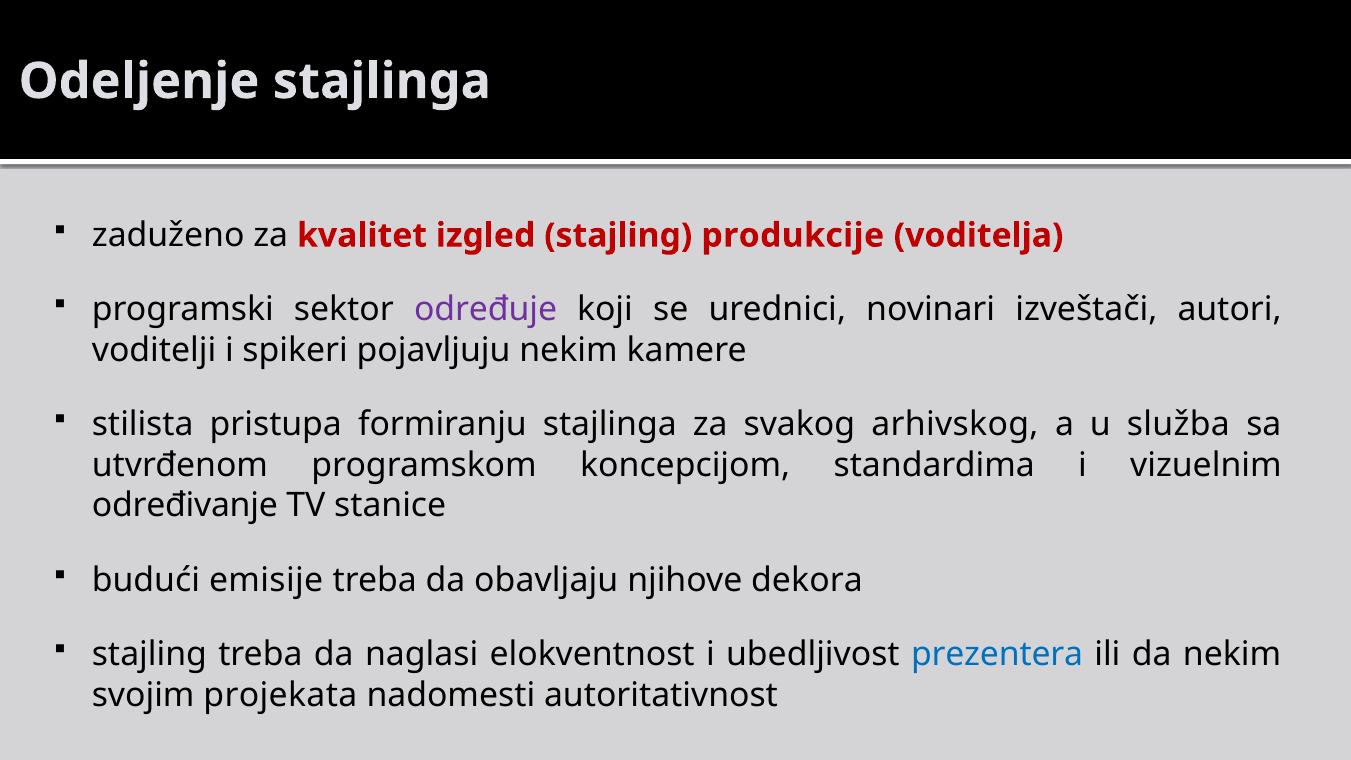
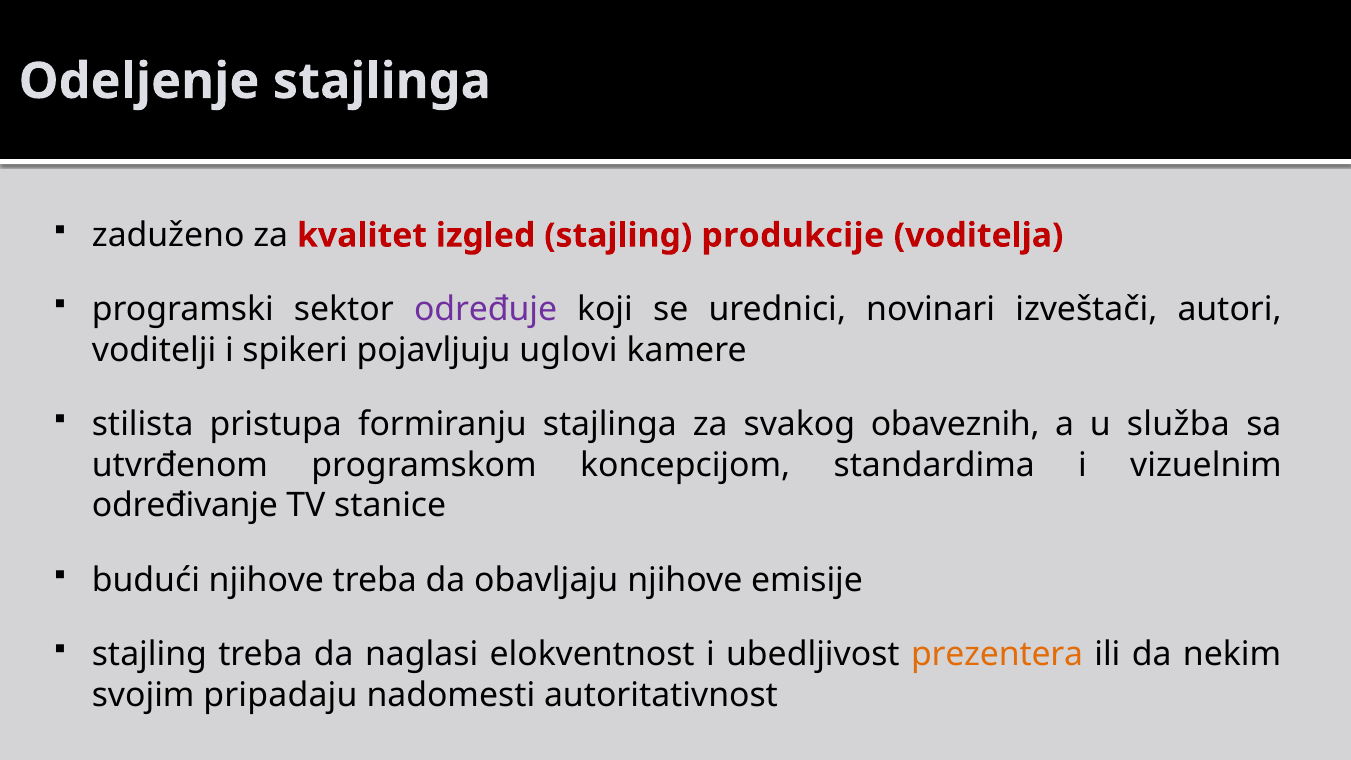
pojavljuju nekim: nekim -> uglovi
arhivskog: arhivskog -> obaveznih
budući emisije: emisije -> njihove
dekora: dekora -> emisije
prezentera colour: blue -> orange
projekata: projekata -> pripadaju
